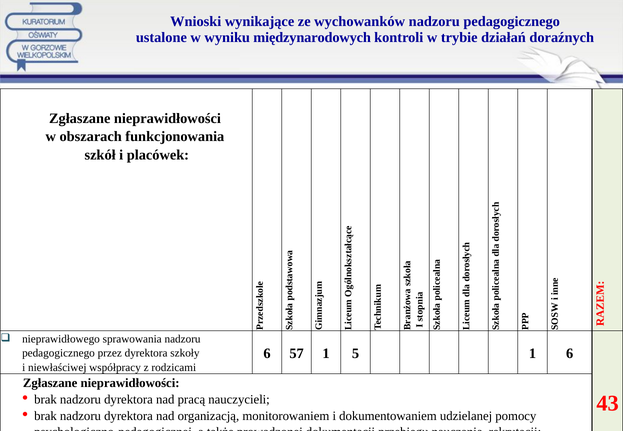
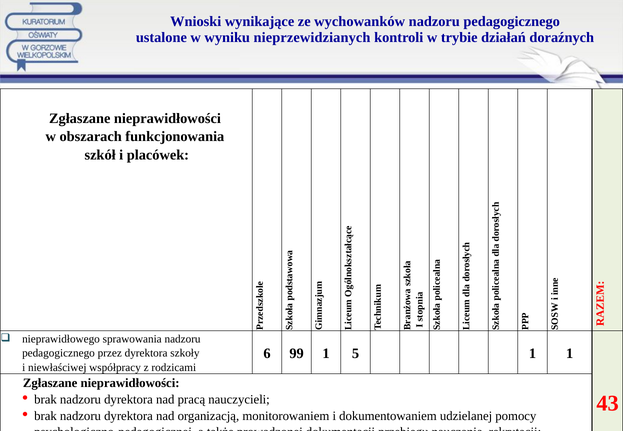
międzynarodowych: międzynarodowych -> nieprzewidzianych
57: 57 -> 99
1 6: 6 -> 1
